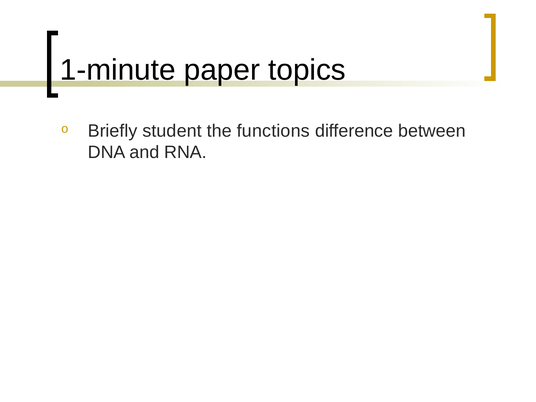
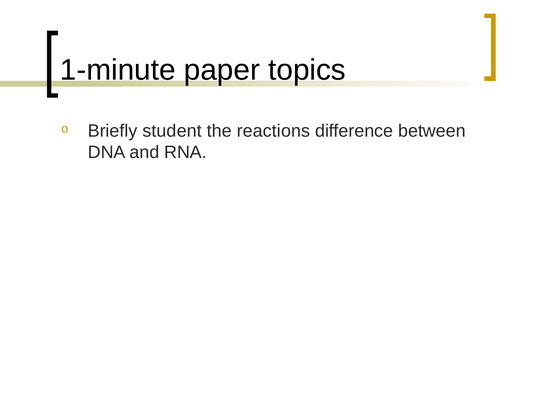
functions: functions -> reactions
